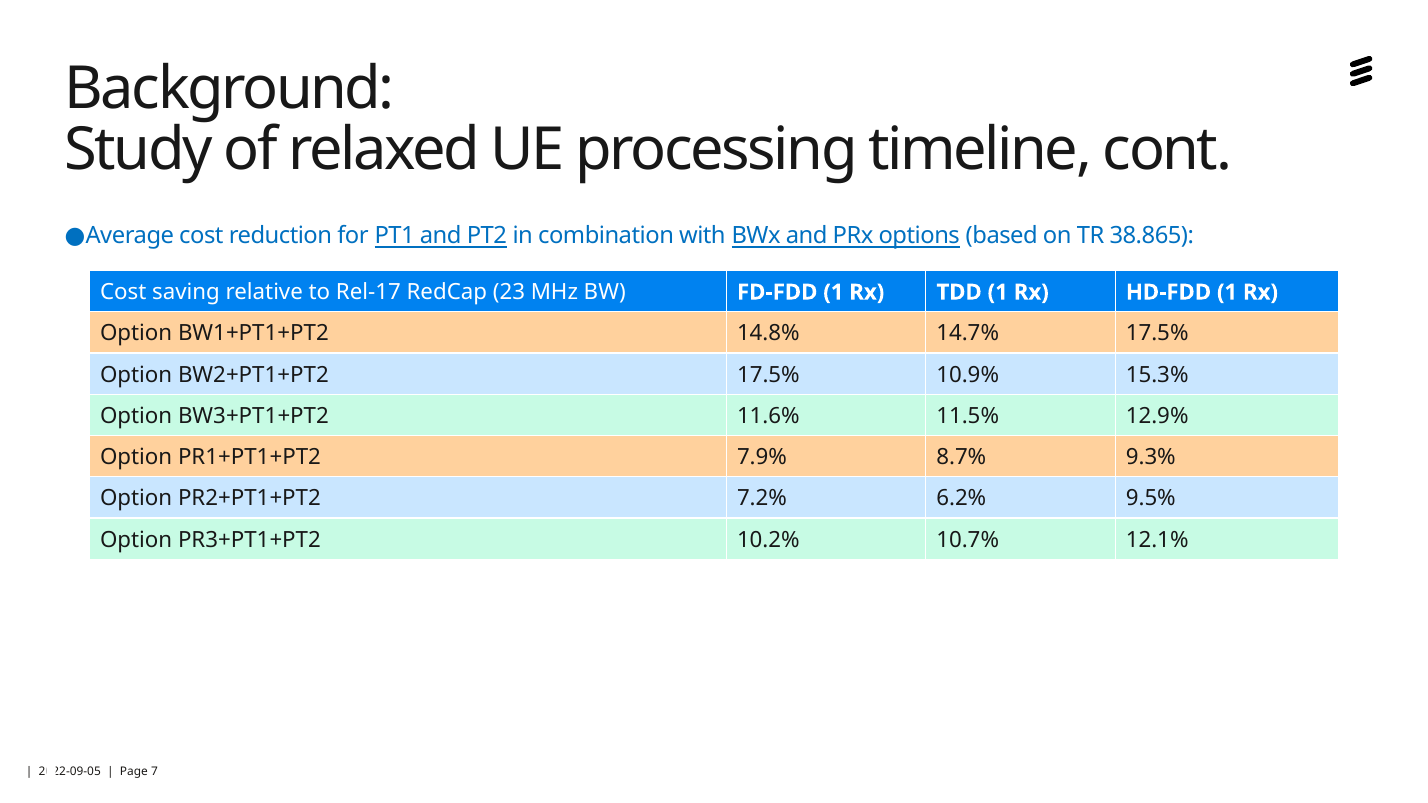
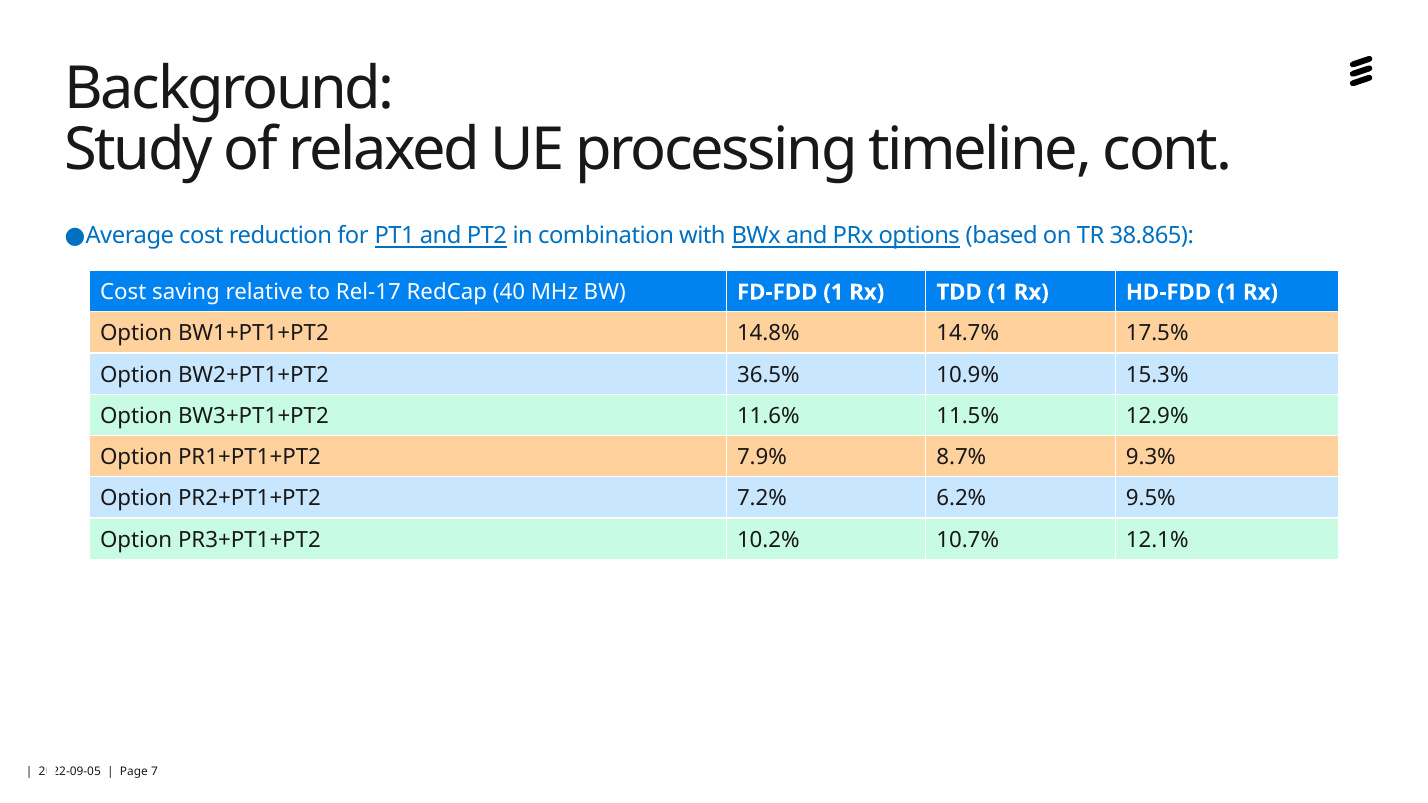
23: 23 -> 40
BW2+PT1+PT2 17.5%: 17.5% -> 36.5%
